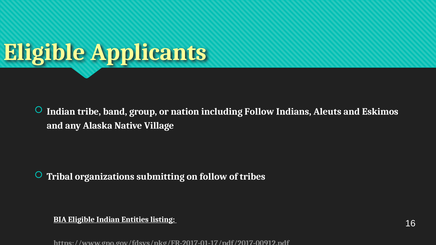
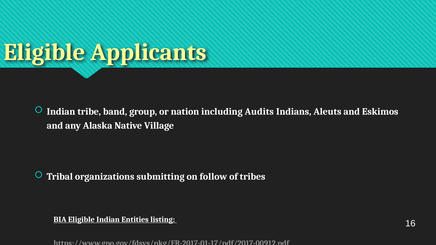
including Follow: Follow -> Audits
